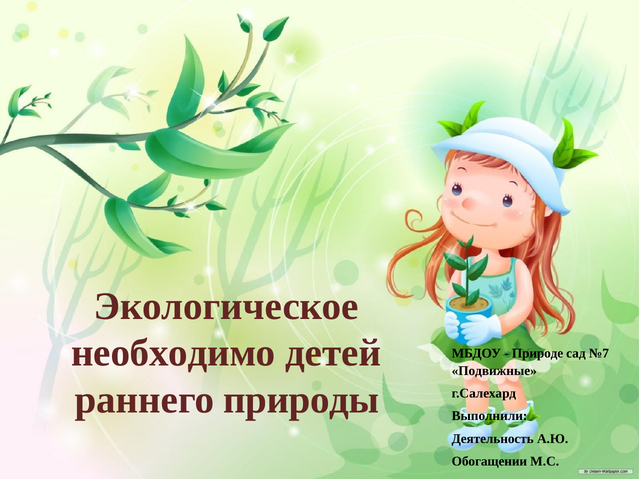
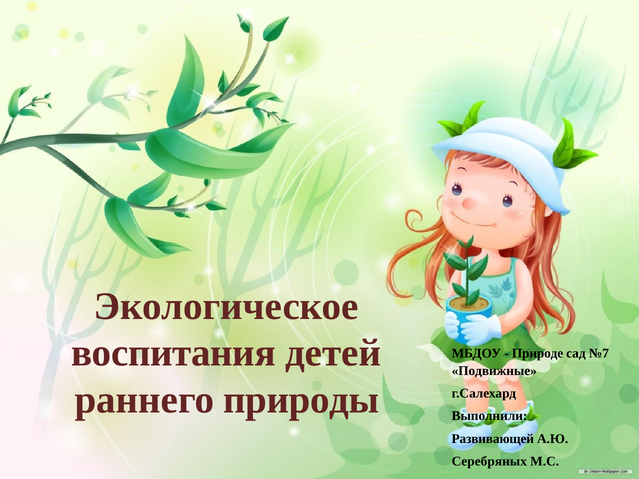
необходимо: необходимо -> воспитания
Деятельность: Деятельность -> Развивающей
Обогащении: Обогащении -> Серебряных
